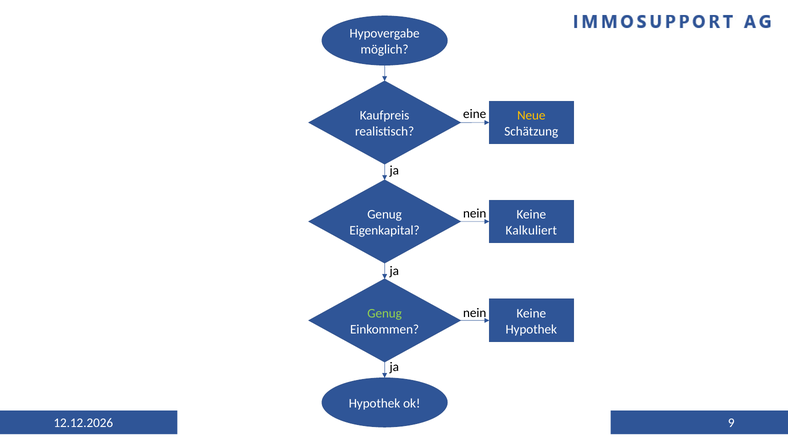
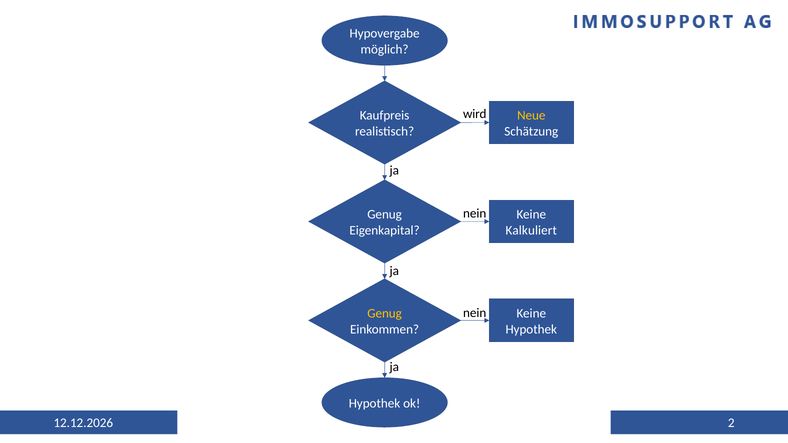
eine: eine -> wird
Genug at (385, 314) colour: light green -> yellow
9: 9 -> 2
